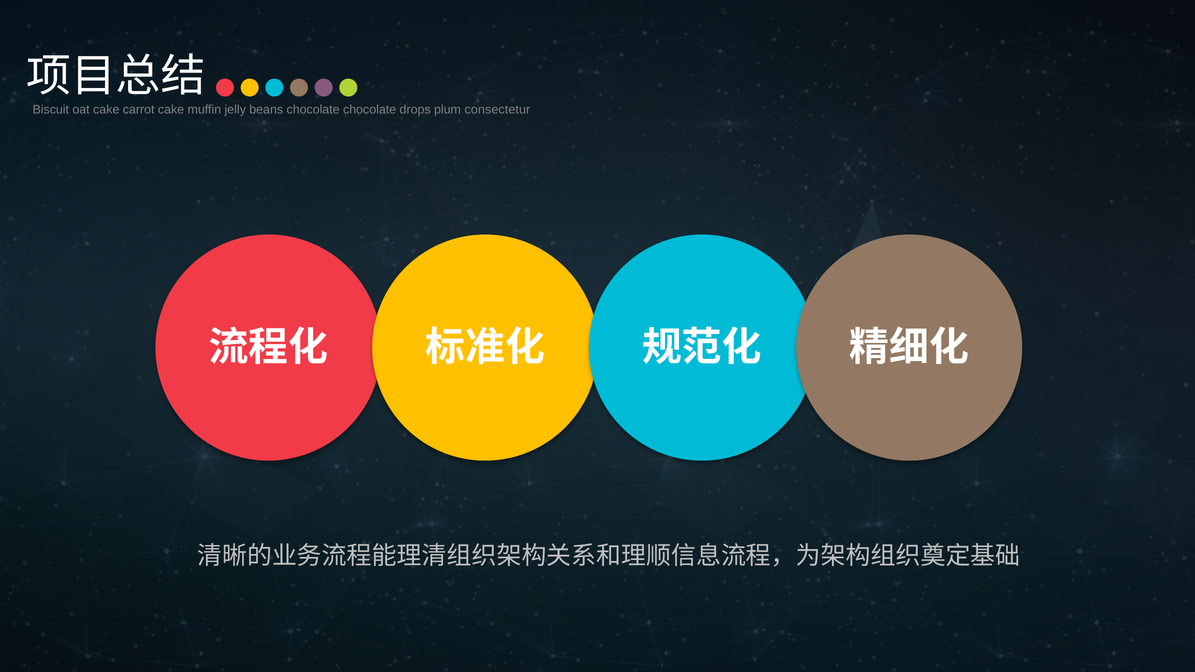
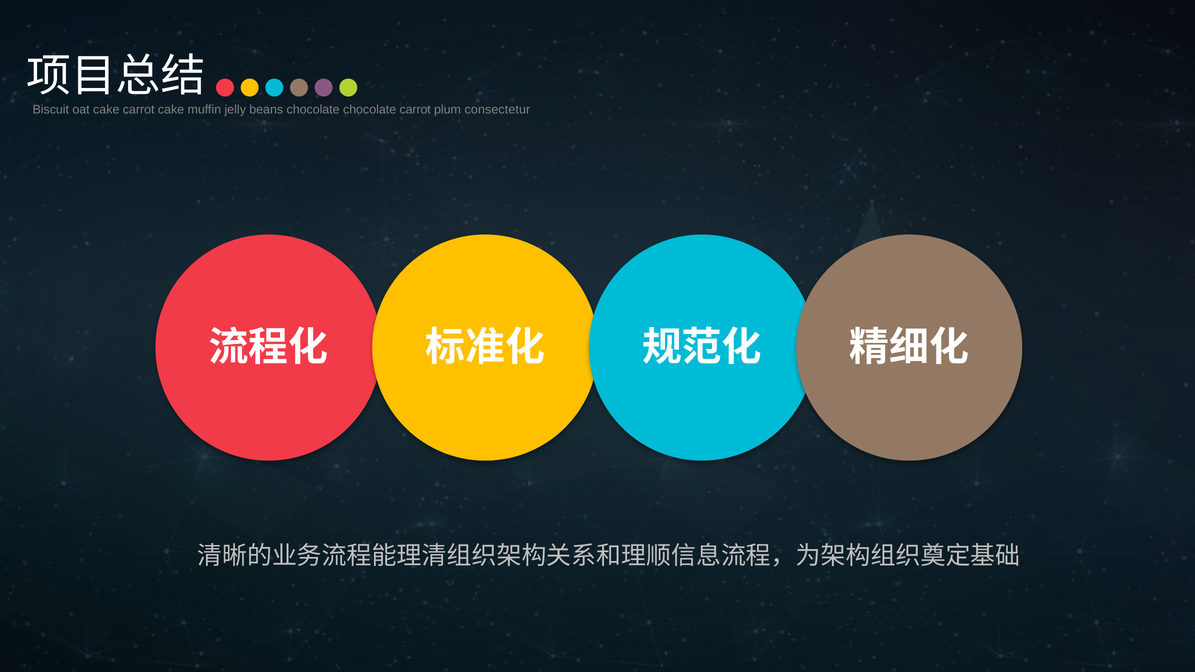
chocolate drops: drops -> carrot
